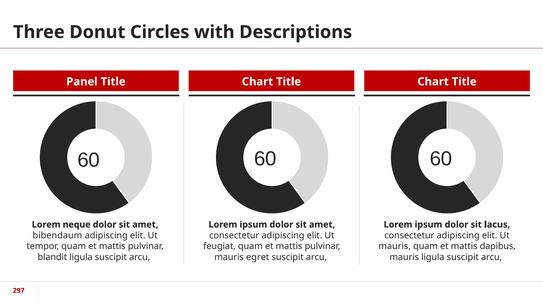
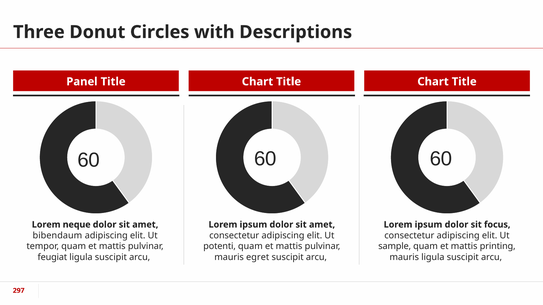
lacus: lacus -> focus
feugiat: feugiat -> potenti
mauris at (395, 247): mauris -> sample
dapibus: dapibus -> printing
blandit: blandit -> feugiat
